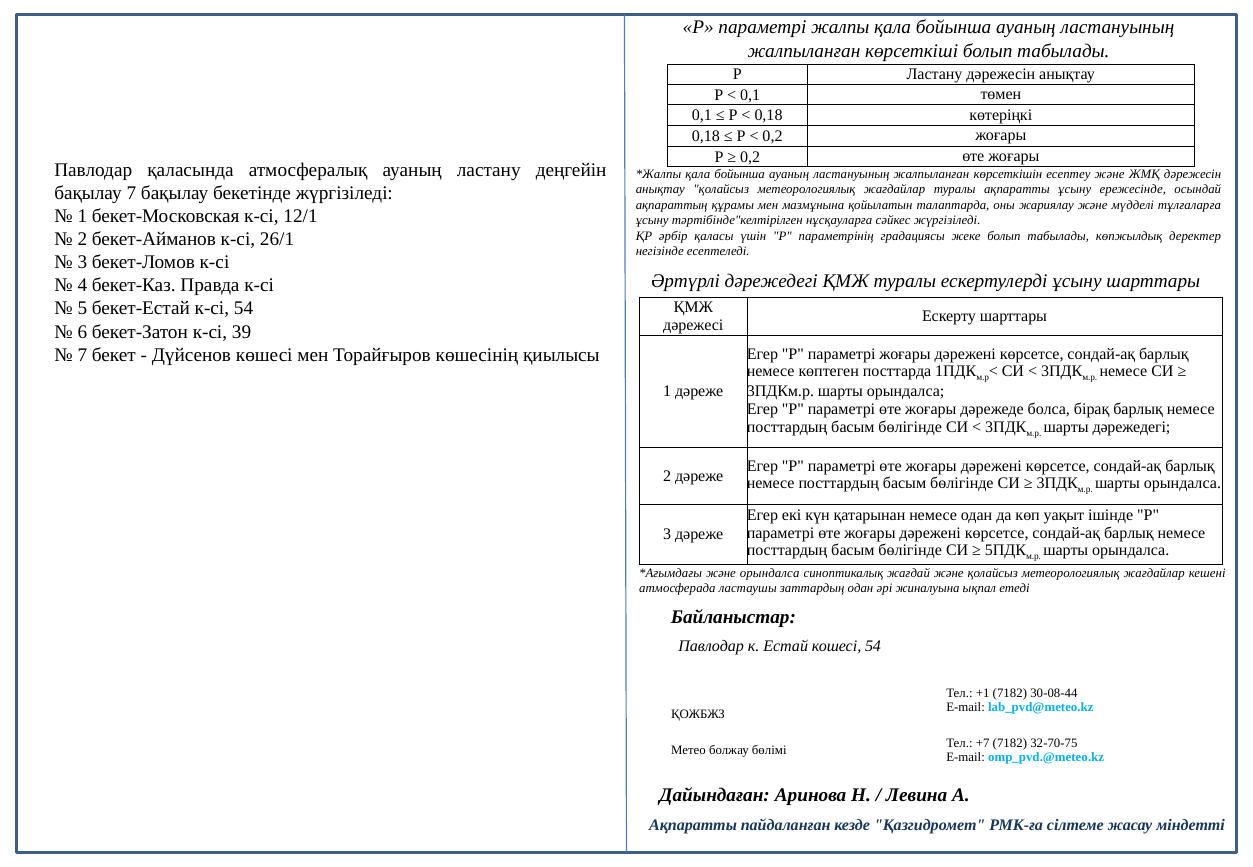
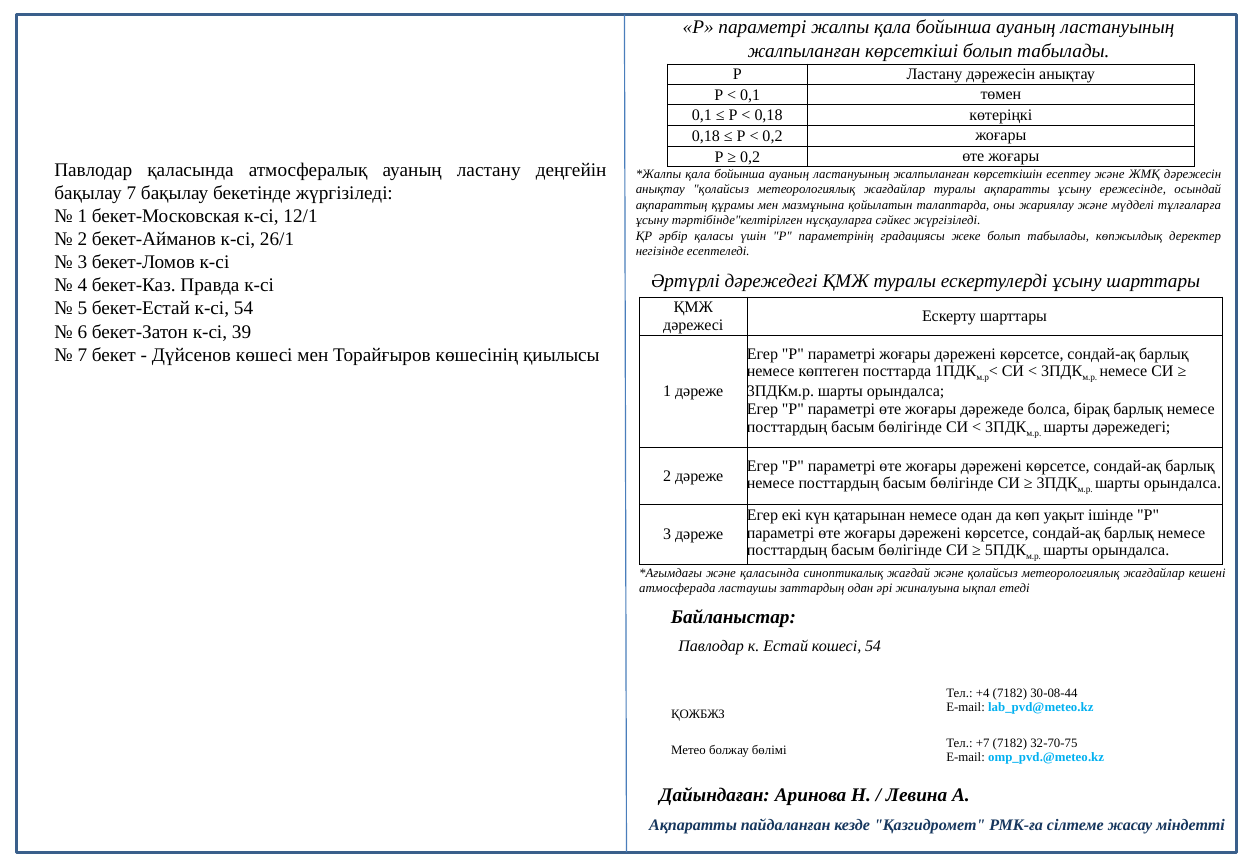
және орындалса: орындалса -> қаласында
+1: +1 -> +4
